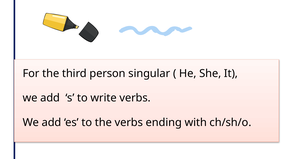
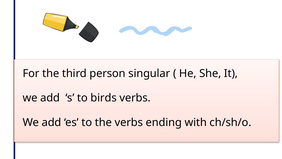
write: write -> birds
